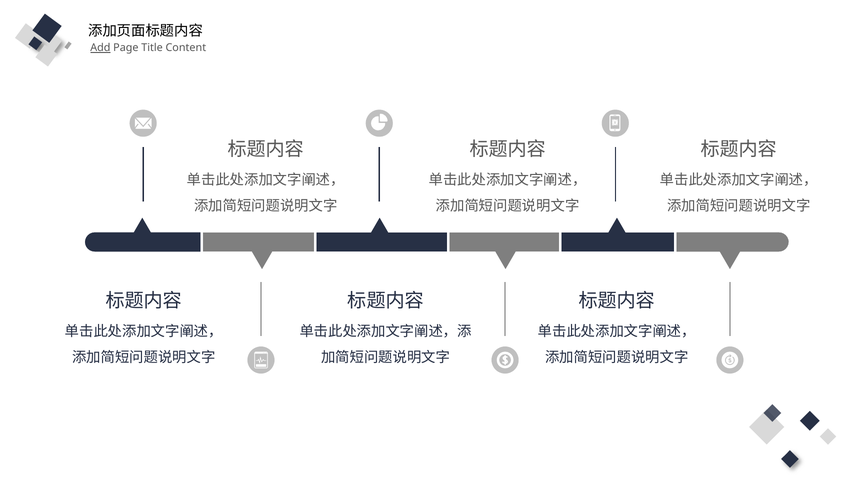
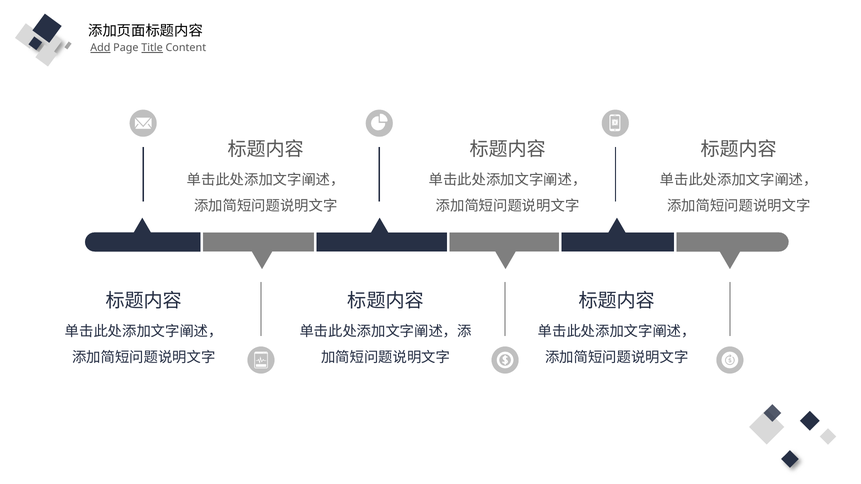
Title underline: none -> present
